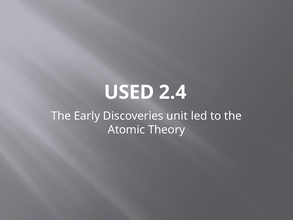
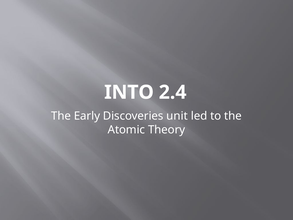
USED: USED -> INTO
